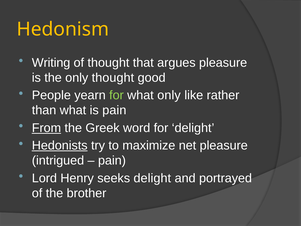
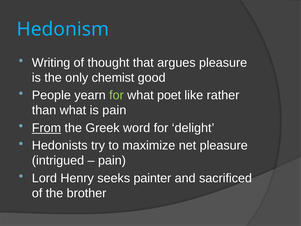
Hedonism colour: yellow -> light blue
only thought: thought -> chemist
what only: only -> poet
Hedonists underline: present -> none
seeks delight: delight -> painter
portrayed: portrayed -> sacrificed
